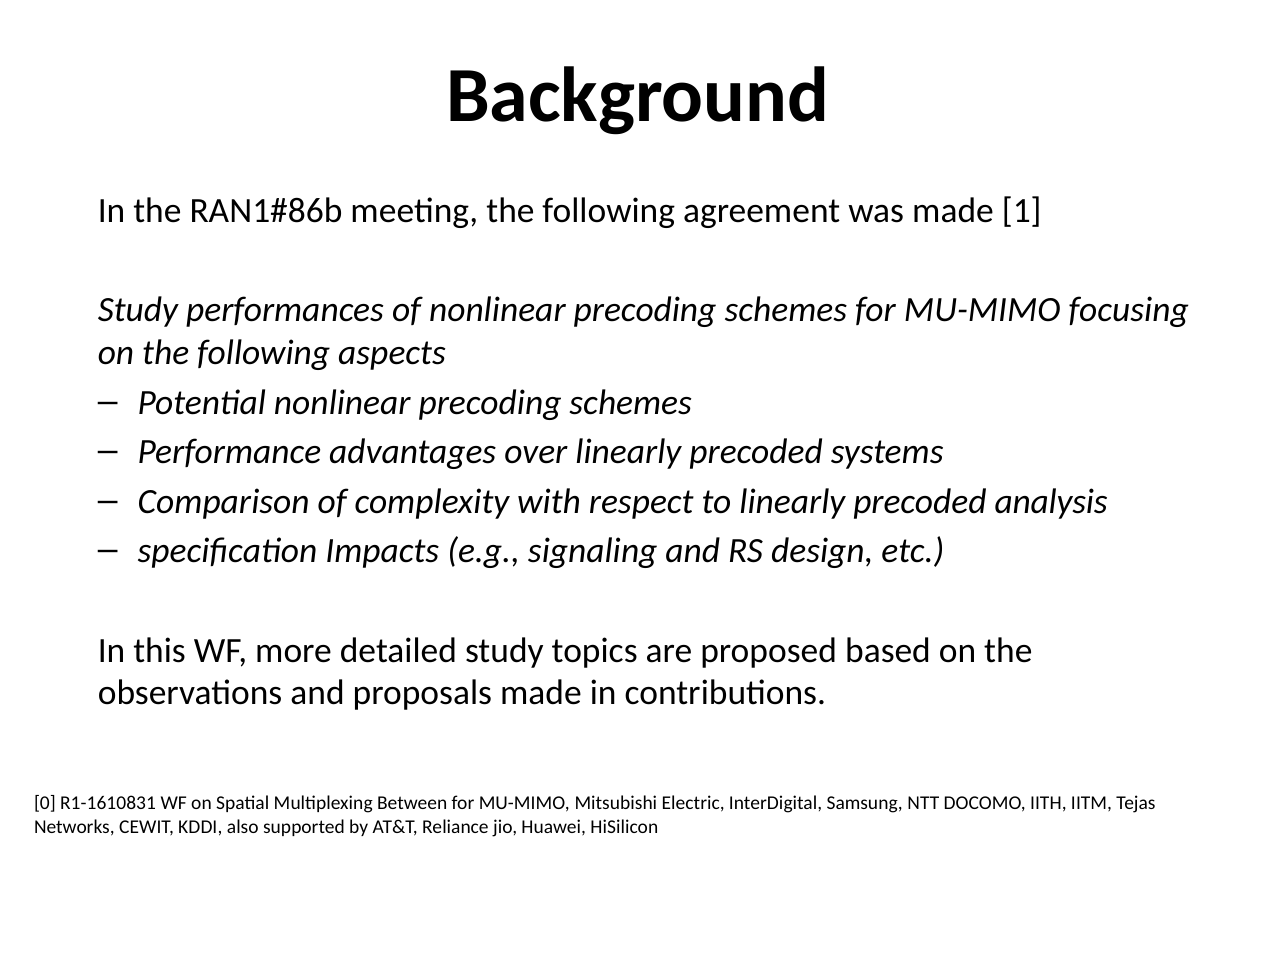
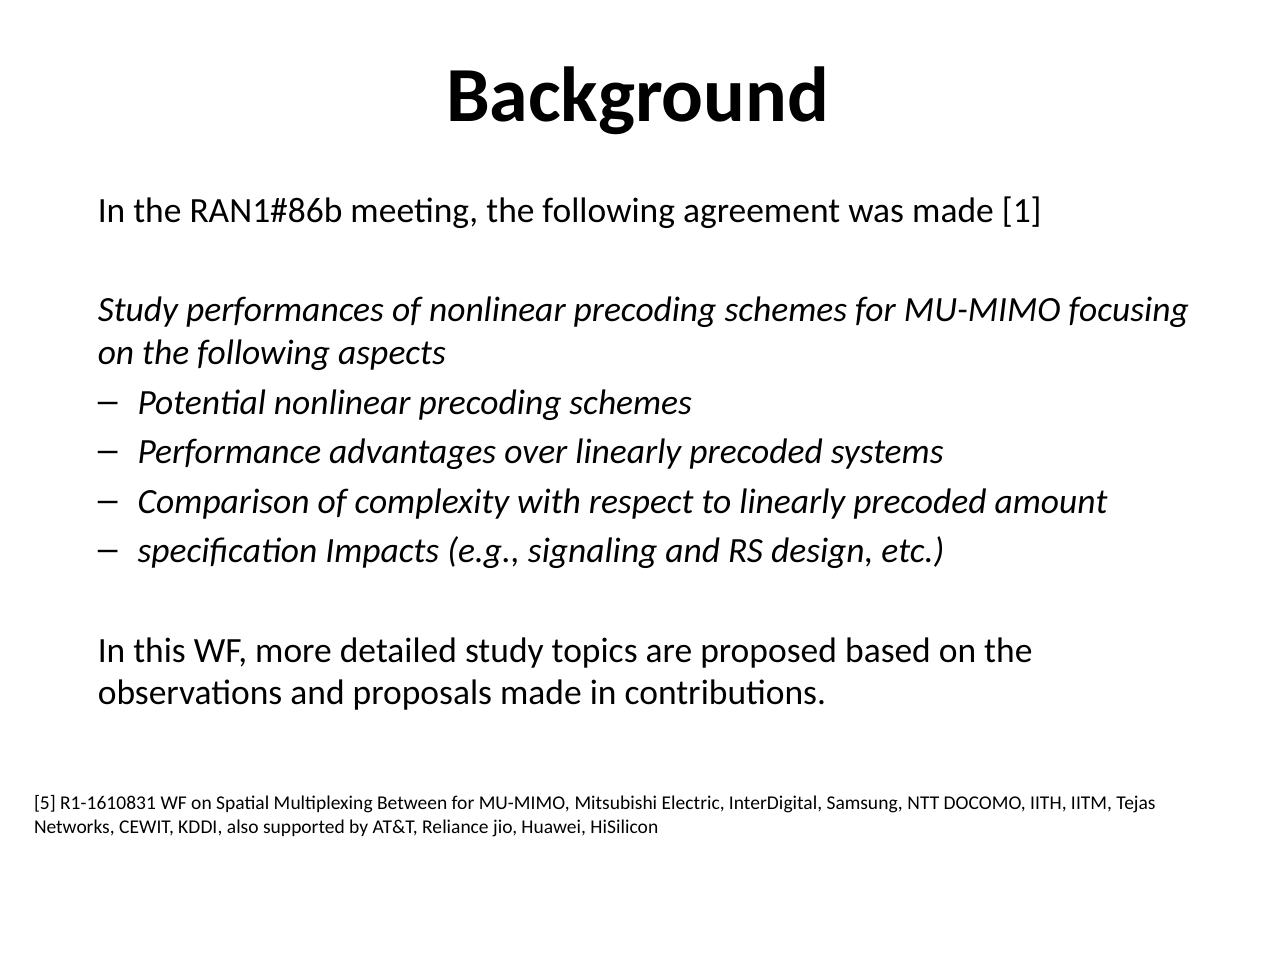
analysis: analysis -> amount
0: 0 -> 5
